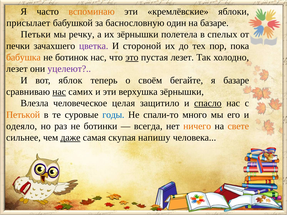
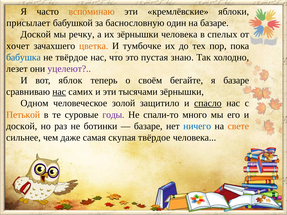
Петьки at (36, 34): Петьки -> Доской
зёрнышки полетела: полетела -> человека
печки: печки -> хочет
цветка colour: purple -> orange
стороной: стороной -> тумбочке
бабушка colour: orange -> blue
не ботинок: ботинок -> твёрдое
это underline: present -> none
пустая лезет: лезет -> знаю
верхушка: верхушка -> тысячами
Влезла: Влезла -> Одном
целая: целая -> золой
годы colour: blue -> purple
одеяло at (22, 126): одеяло -> доской
всегда at (148, 126): всегда -> базаре
ничего colour: orange -> blue
даже underline: present -> none
скупая напишу: напишу -> твёрдое
